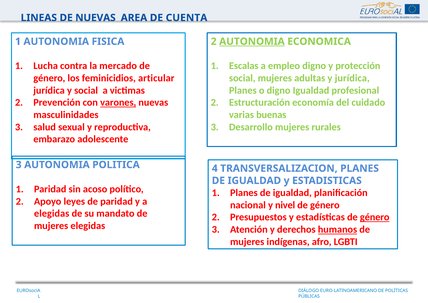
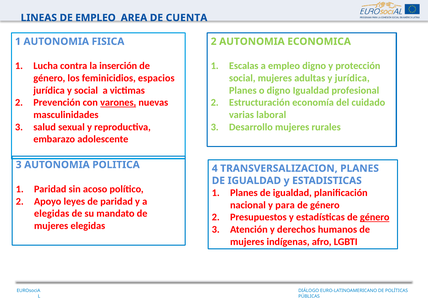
DE NUEVAS: NUEVAS -> EMPLEO
AUTONOMIA at (252, 41) underline: present -> none
mercado: mercado -> inserción
articular: articular -> espacios
buenas: buenas -> laboral
nivel: nivel -> para
humanos underline: present -> none
